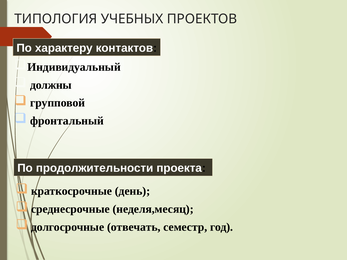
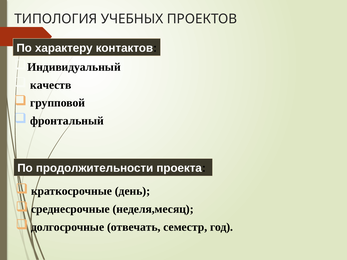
должны: должны -> качеств
